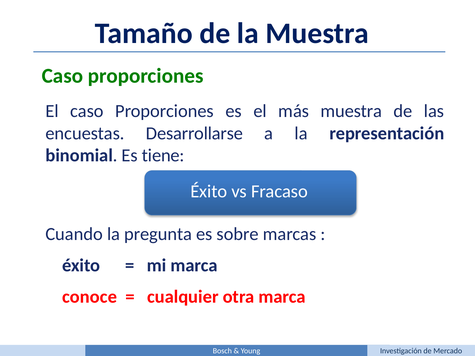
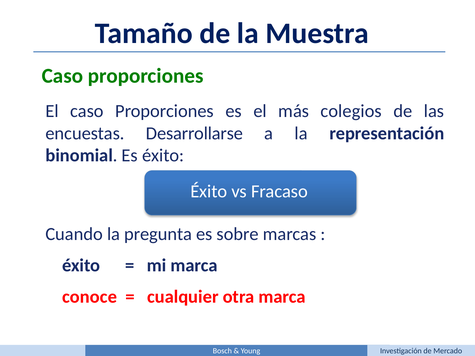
más muestra: muestra -> colegios
Es tiene: tiene -> éxito
